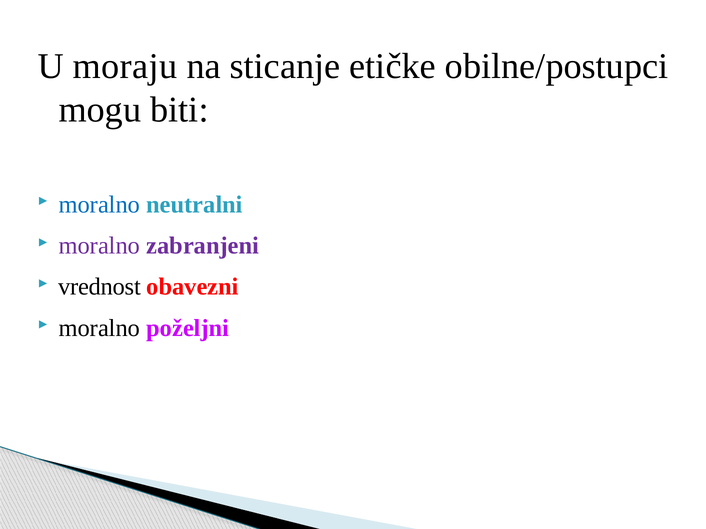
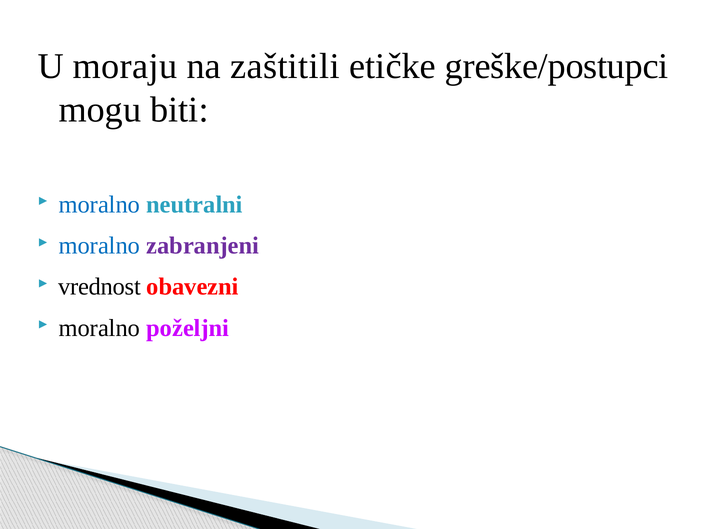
sticanje: sticanje -> zaštitili
obilne/postupci: obilne/postupci -> greške/postupci
moralno at (99, 246) colour: purple -> blue
